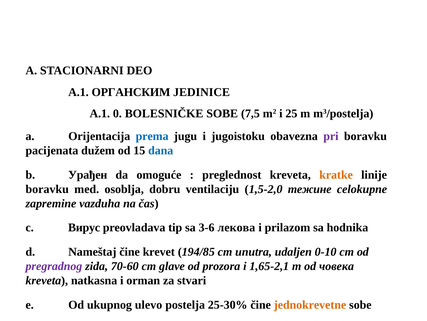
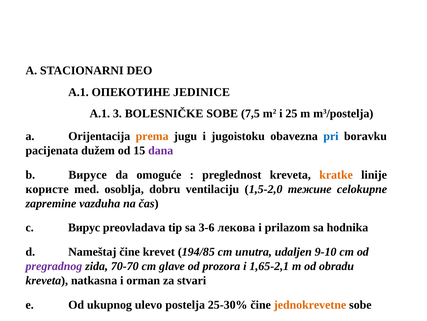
ОРГАНСКИМ: ОРГАНСКИМ -> ОПЕКОТИНЕ
0: 0 -> 3
prema colour: blue -> orange
pri colour: purple -> blue
dana colour: blue -> purple
Урађен: Урађен -> Вирусе
boravku at (47, 189): boravku -> користе
0-10: 0-10 -> 9-10
70-60: 70-60 -> 70-70
човека: човека -> obradu
